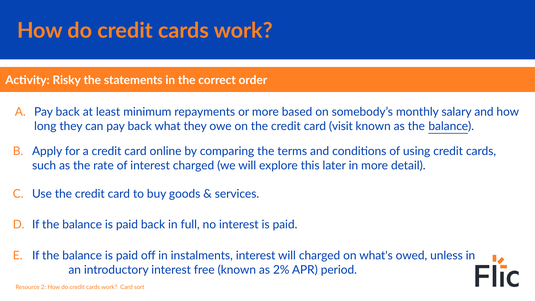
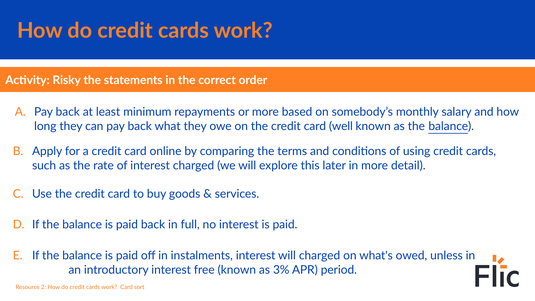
visit: visit -> well
2%: 2% -> 3%
